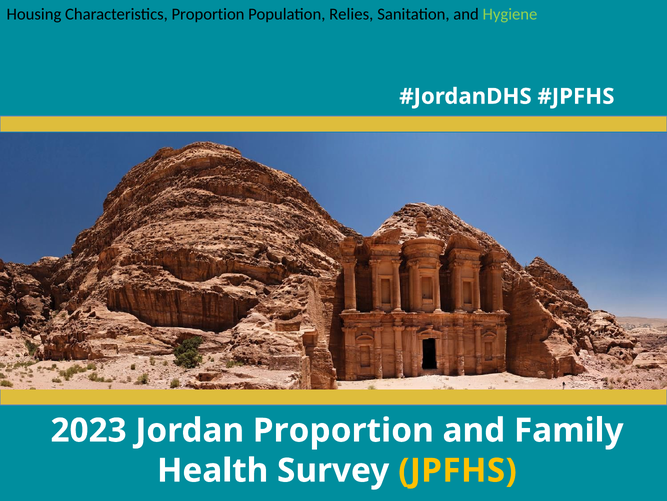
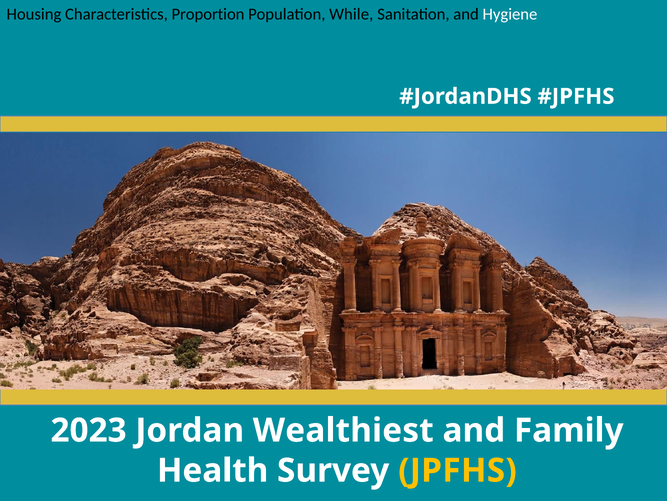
Relies: Relies -> While
Hygiene colour: light green -> white
Proportion at (343, 430): Proportion -> Wealthiest
